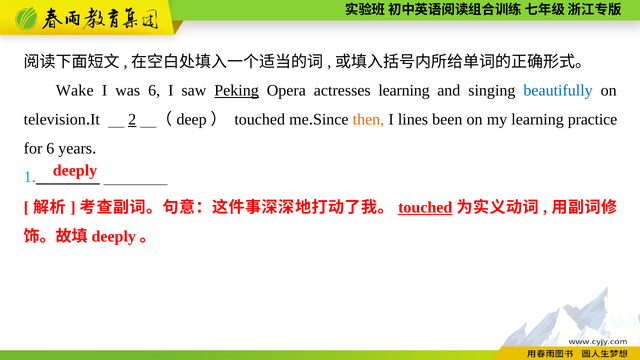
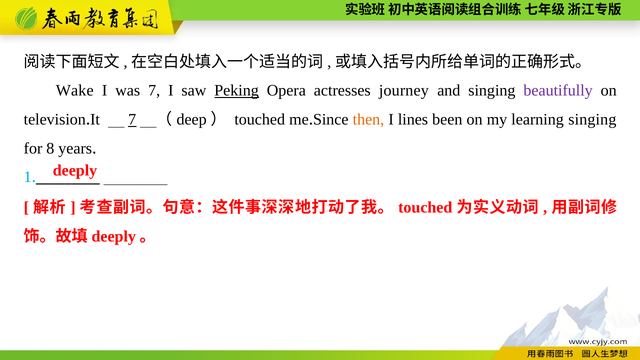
was 6: 6 -> 7
actresses learning: learning -> journey
beautifully colour: blue -> purple
2 at (132, 120): 2 -> 7
learning practice: practice -> singing
for 6: 6 -> 8
touched at (425, 208) underline: present -> none
